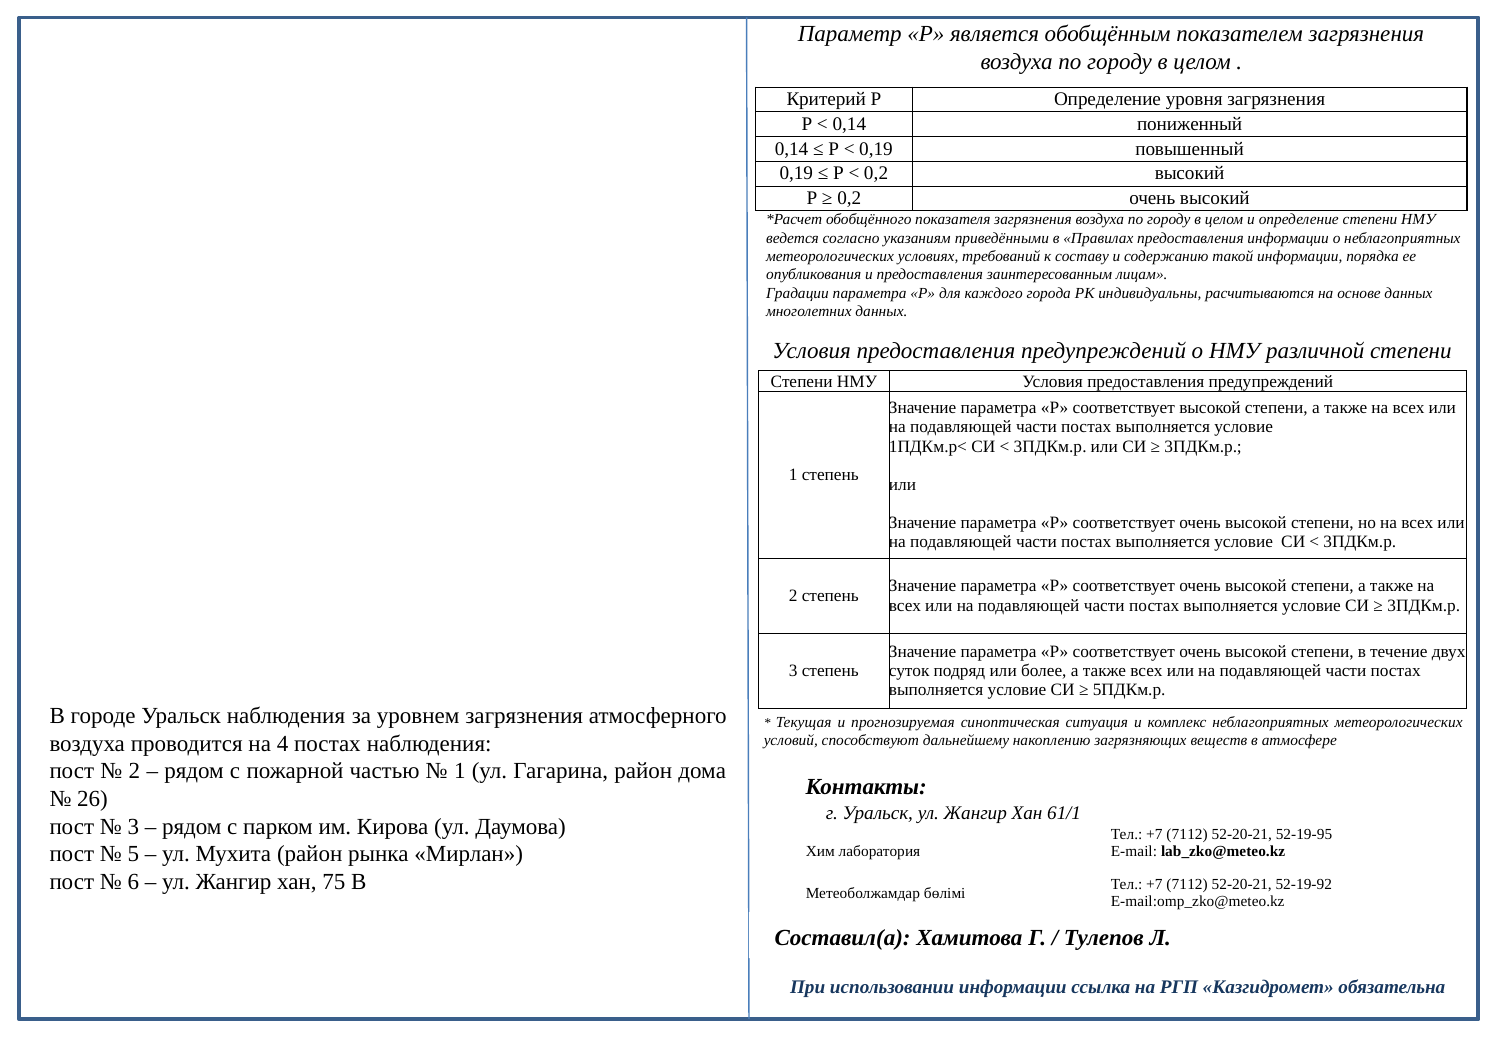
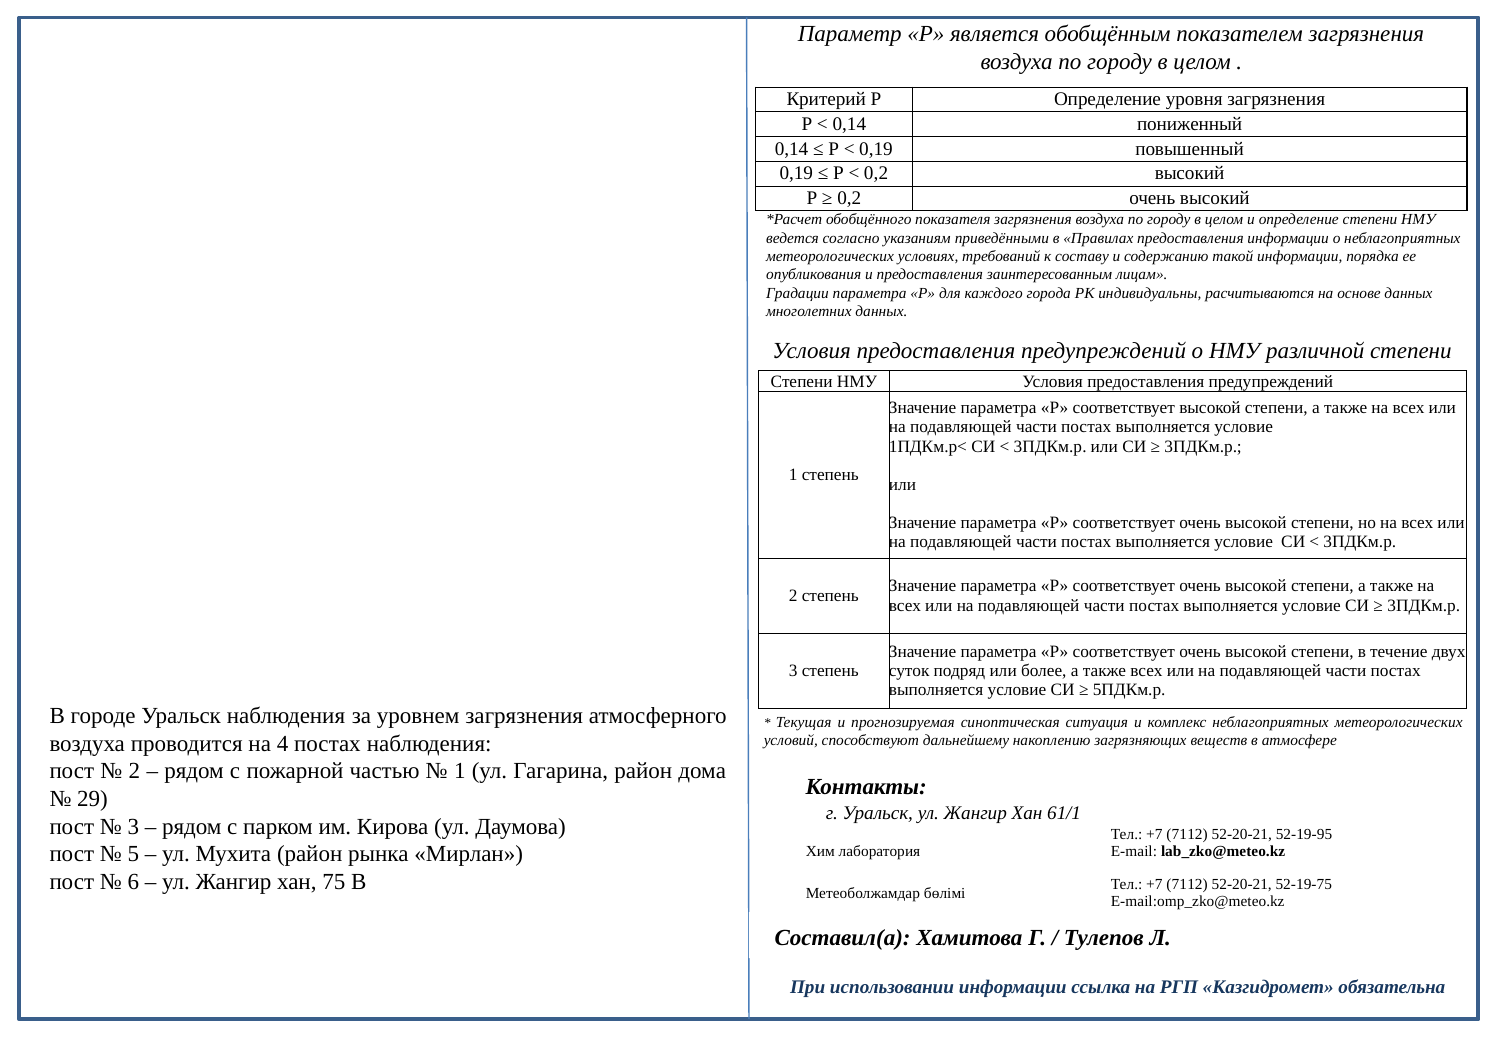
26: 26 -> 29
52-19-92: 52-19-92 -> 52-19-75
